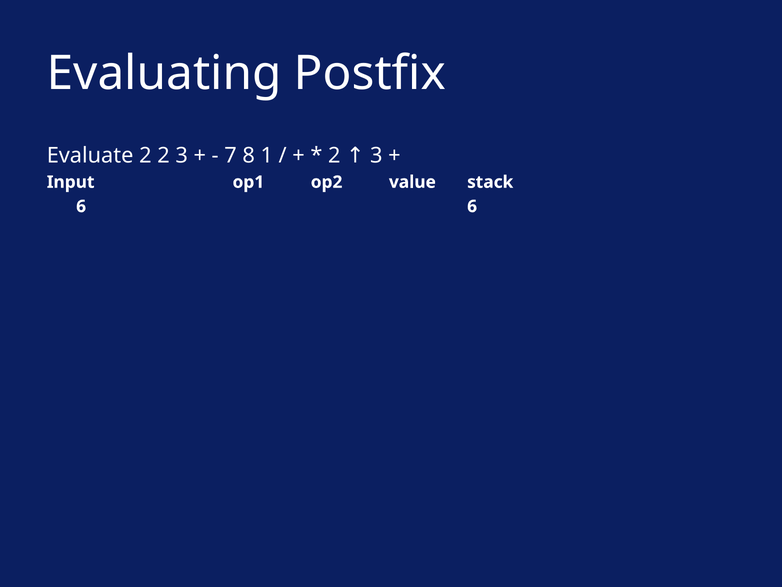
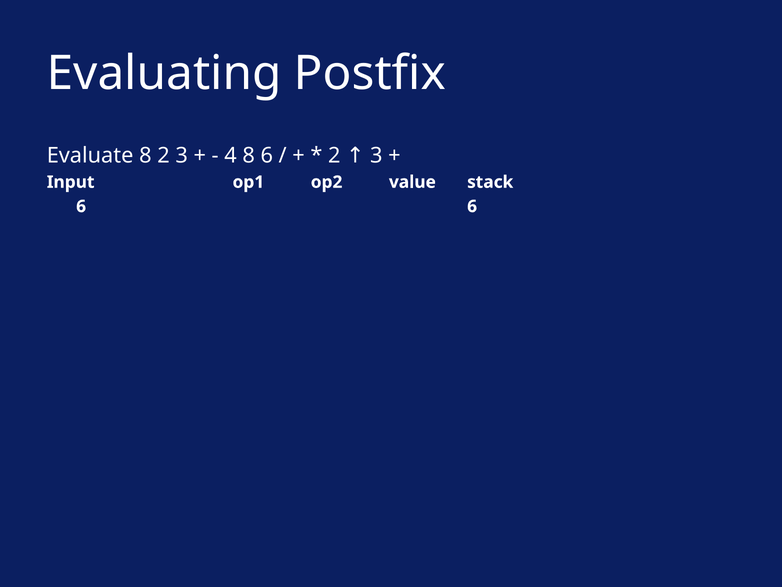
Evaluate 2: 2 -> 8
7: 7 -> 4
8 1: 1 -> 6
